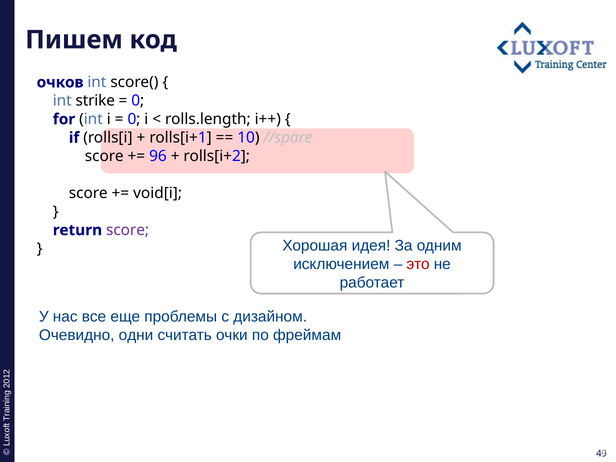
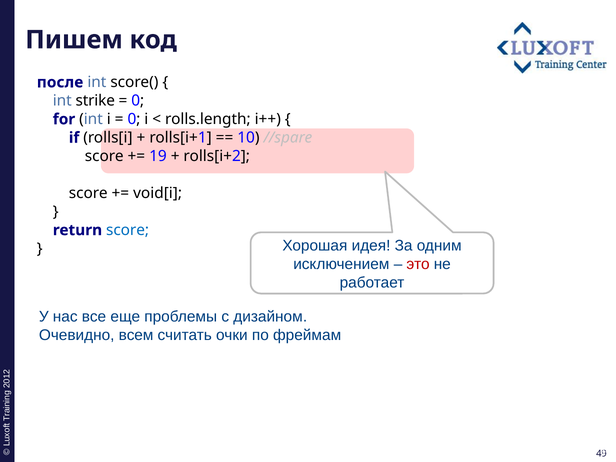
очков: очков -> после
96: 96 -> 19
score at (128, 230) colour: purple -> blue
одни: одни -> всем
